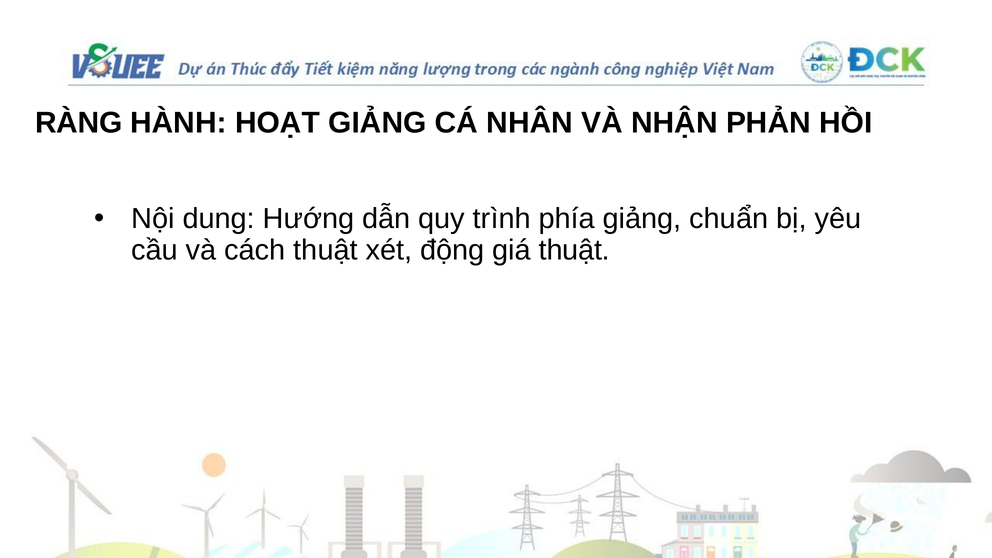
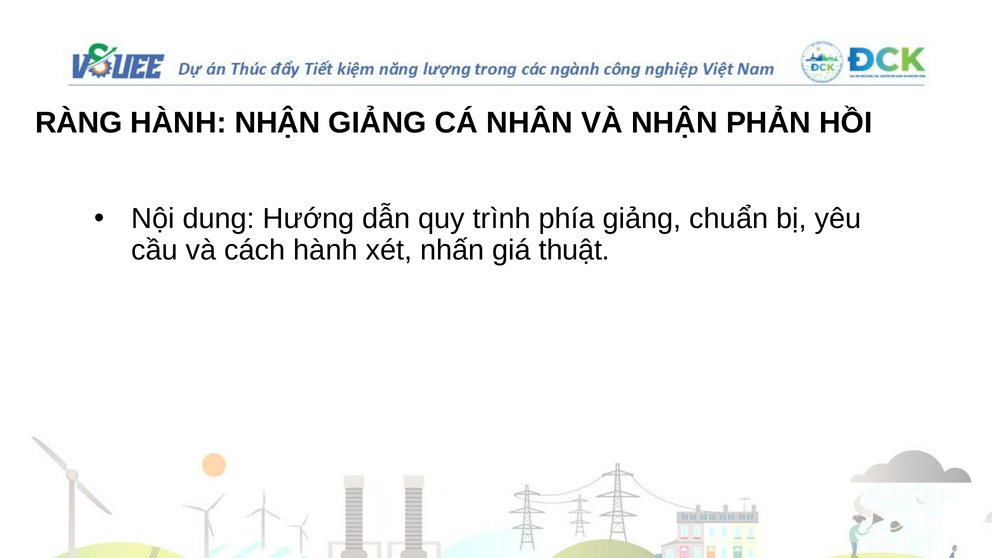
HÀNH HOẠT: HOẠT -> NHẬN
cách thuật: thuật -> hành
động: động -> nhấn
